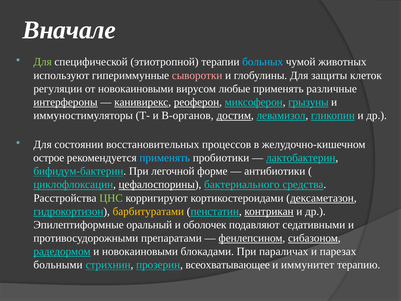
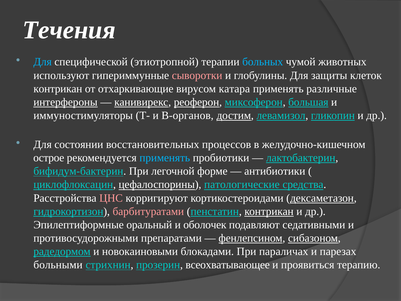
Вначале: Вначале -> Течения
Для at (43, 62) colour: light green -> light blue
регуляции at (58, 89): регуляции -> контрикан
от новокаиновыми: новокаиновыми -> отхаркивающие
любые: любые -> катара
грызуны: грызуны -> большая
бактериального: бактериального -> патологические
ЦНС colour: light green -> pink
барбитуратами colour: yellow -> pink
иммунитет: иммунитет -> проявиться
